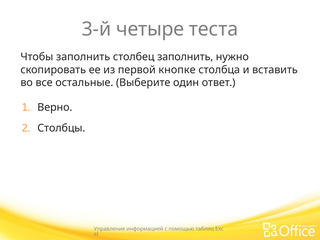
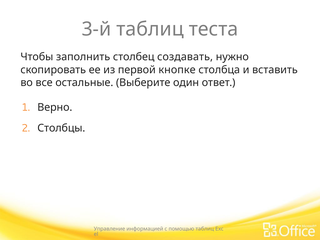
3-й четыре: четыре -> таблиц
столбец заполнить: заполнить -> создавать
